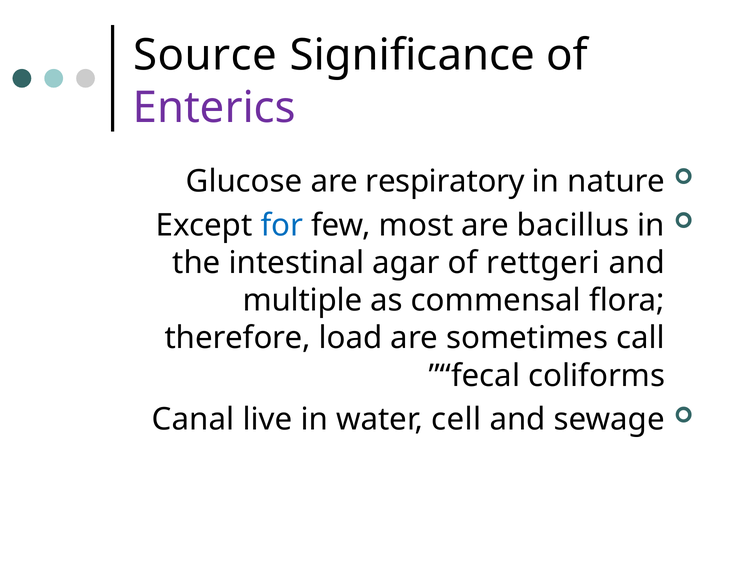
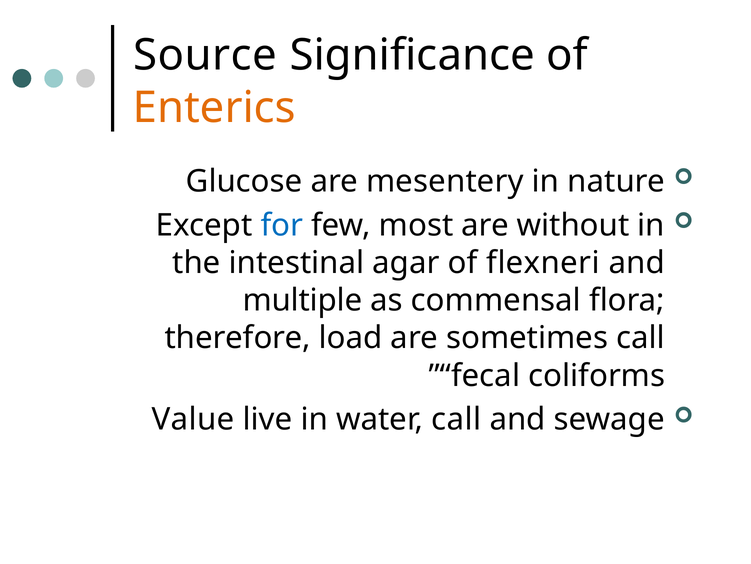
Enterics colour: purple -> orange
respiratory: respiratory -> mesentery
bacillus: bacillus -> without
rettgeri: rettgeri -> flexneri
Canal: Canal -> Value
water cell: cell -> call
